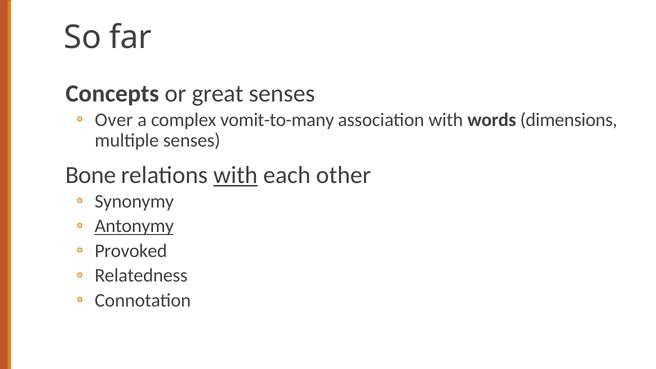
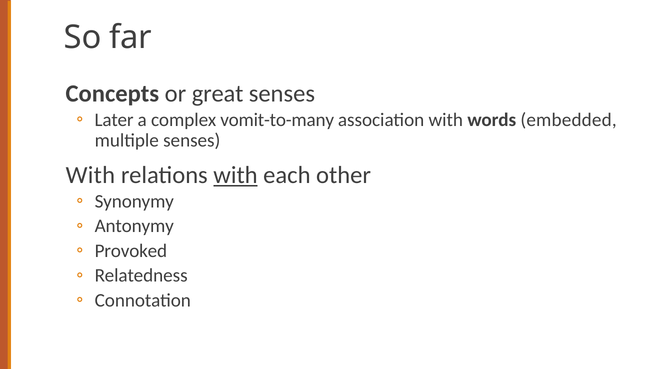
Over: Over -> Later
dimensions: dimensions -> embedded
Bone at (91, 175): Bone -> With
Antonymy underline: present -> none
